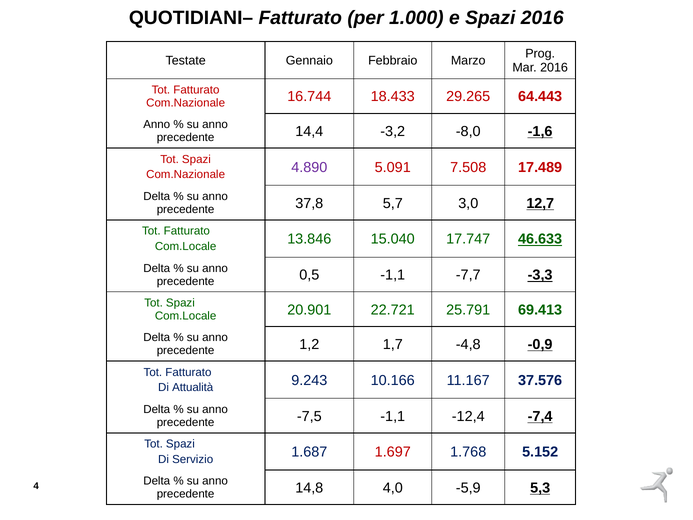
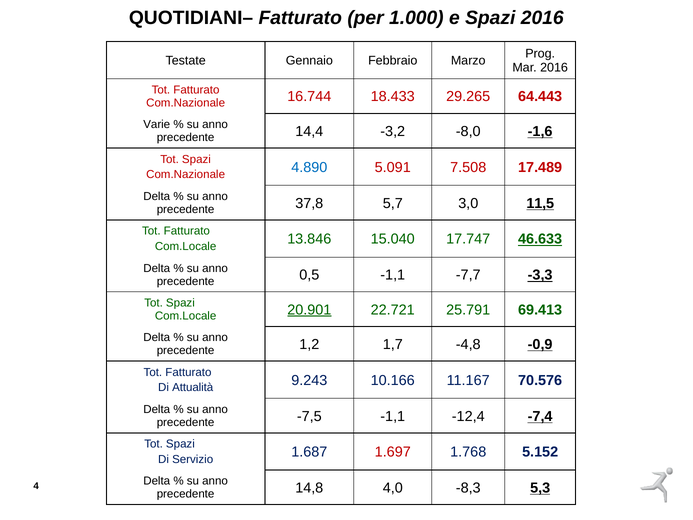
Anno at (157, 124): Anno -> Varie
4.890 colour: purple -> blue
12,7: 12,7 -> 11,5
20.901 underline: none -> present
37.576: 37.576 -> 70.576
-5,9: -5,9 -> -8,3
